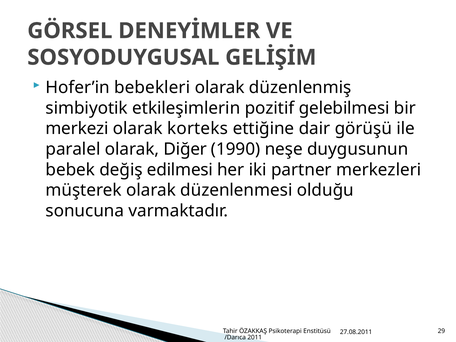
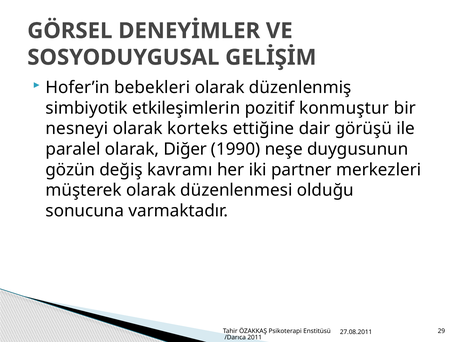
gelebilmesi: gelebilmesi -> konmuştur
merkezi: merkezi -> nesneyi
bebek: bebek -> gözün
edilmesi: edilmesi -> kavramı
